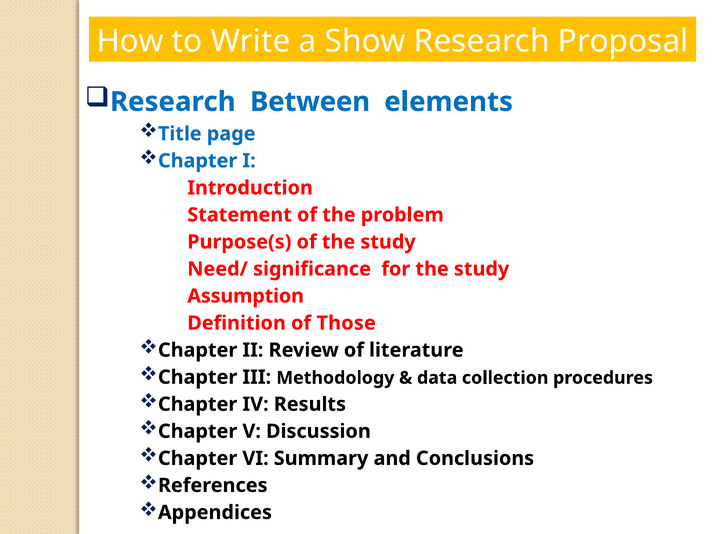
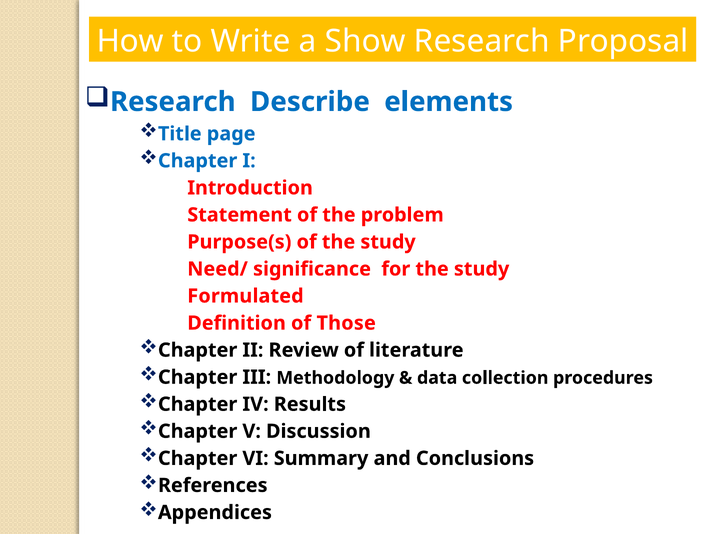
Between: Between -> Describe
Assumption: Assumption -> Formulated
